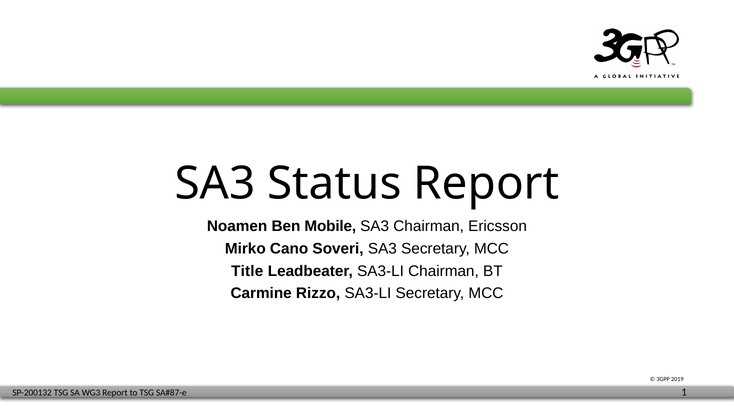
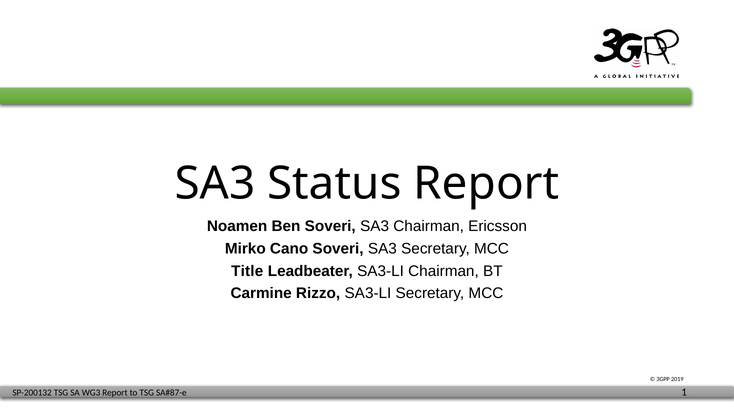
Ben Mobile: Mobile -> Soveri
